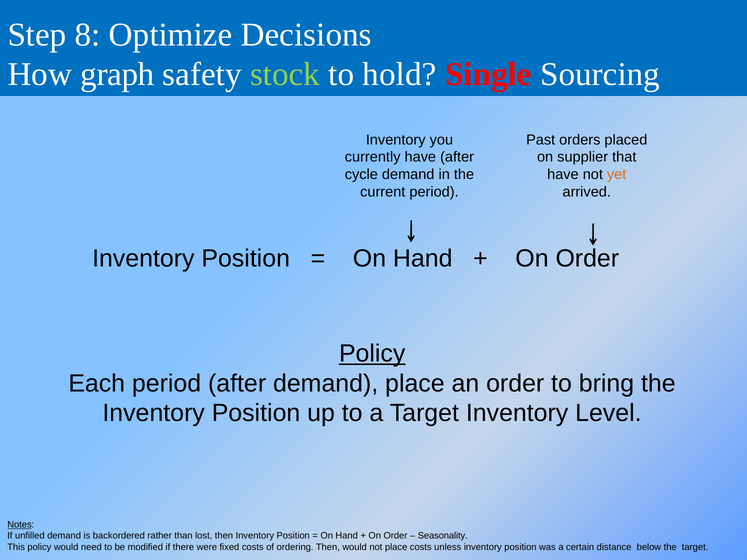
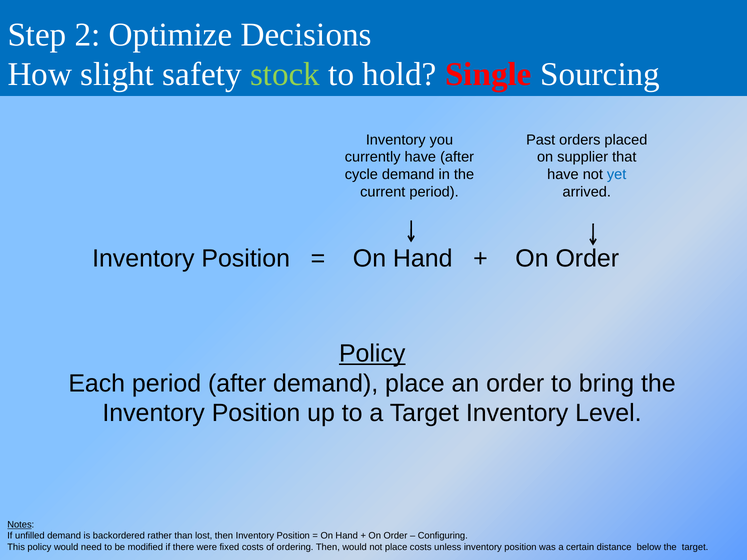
8: 8 -> 2
graph: graph -> slight
yet colour: orange -> blue
Seasonality: Seasonality -> Configuring
